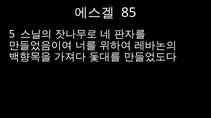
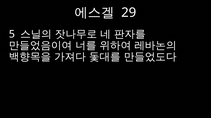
85: 85 -> 29
